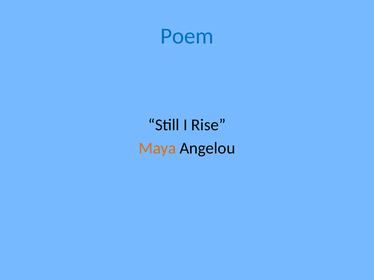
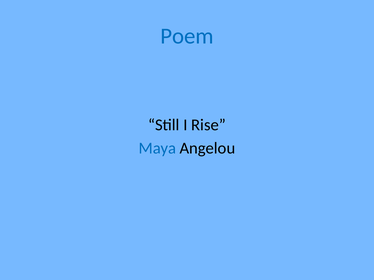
Maya colour: orange -> blue
